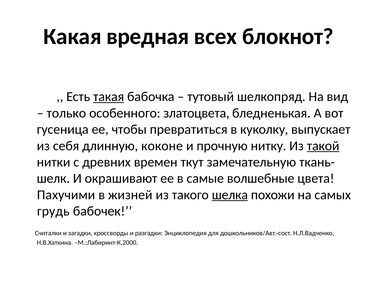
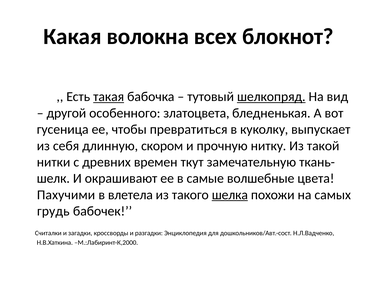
вредная: вредная -> волокна
шелкопряд underline: none -> present
только: только -> другой
коконе: коконе -> скором
такой underline: present -> none
жизней: жизней -> влетела
